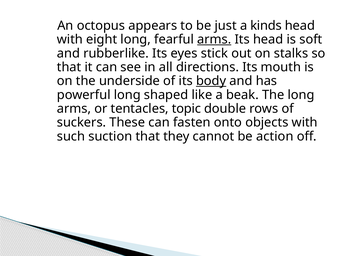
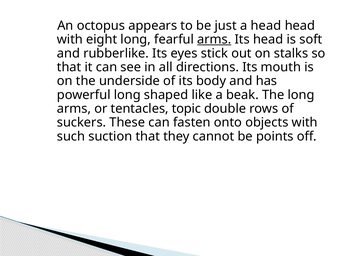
a kinds: kinds -> head
body underline: present -> none
action: action -> points
